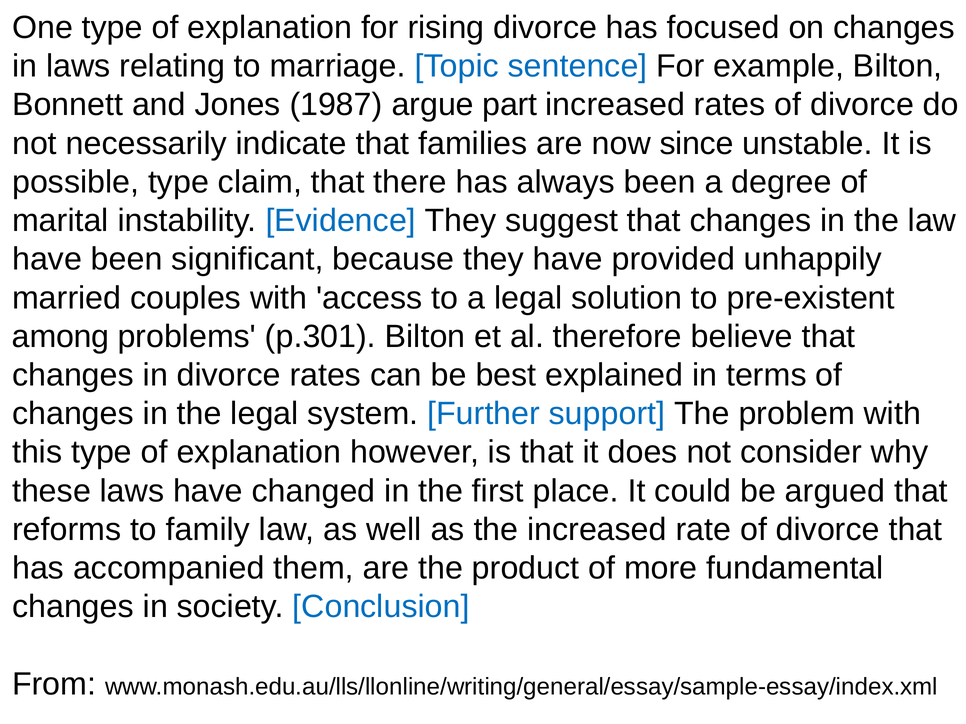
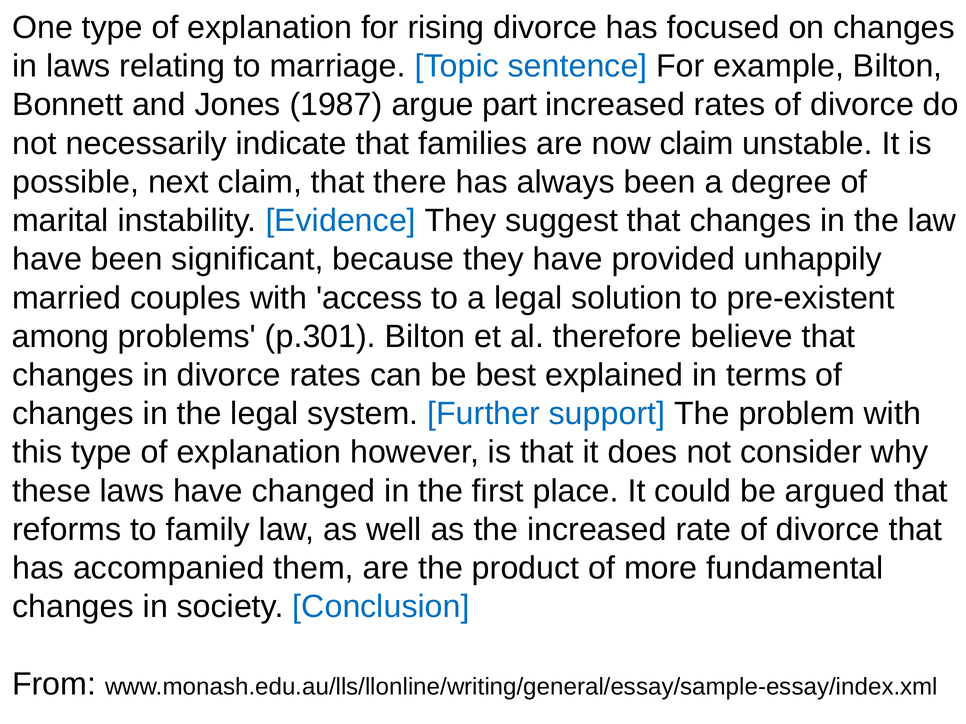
now since: since -> claim
possible type: type -> next
